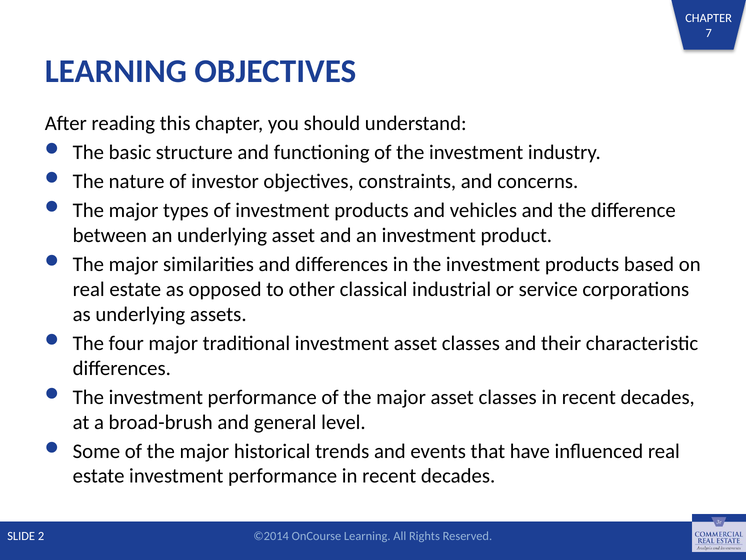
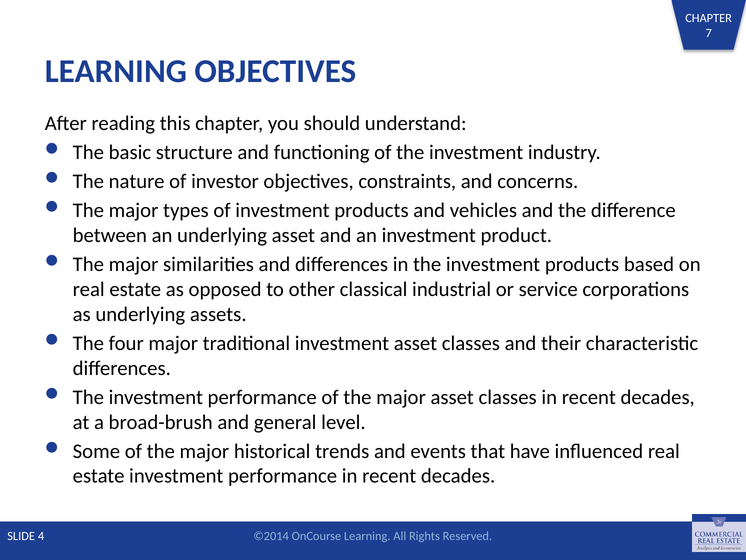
2: 2 -> 4
